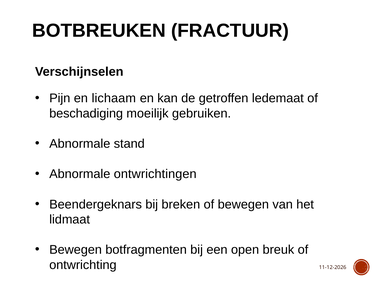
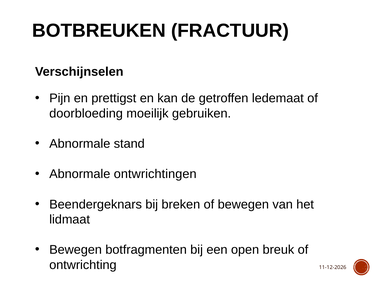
lichaam: lichaam -> prettigst
beschadiging: beschadiging -> doorbloeding
